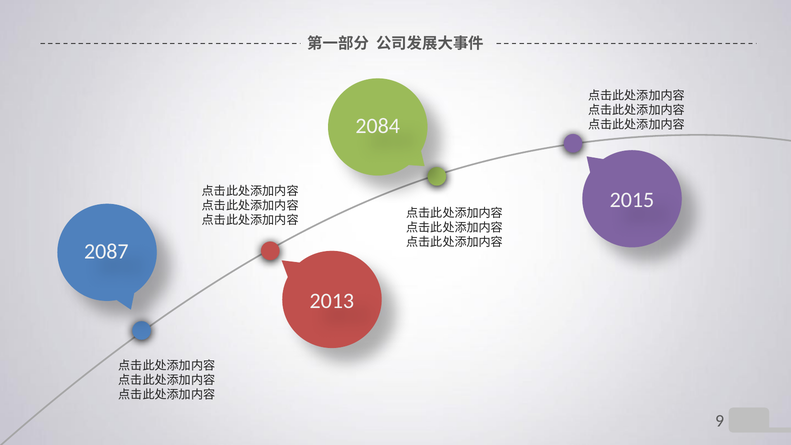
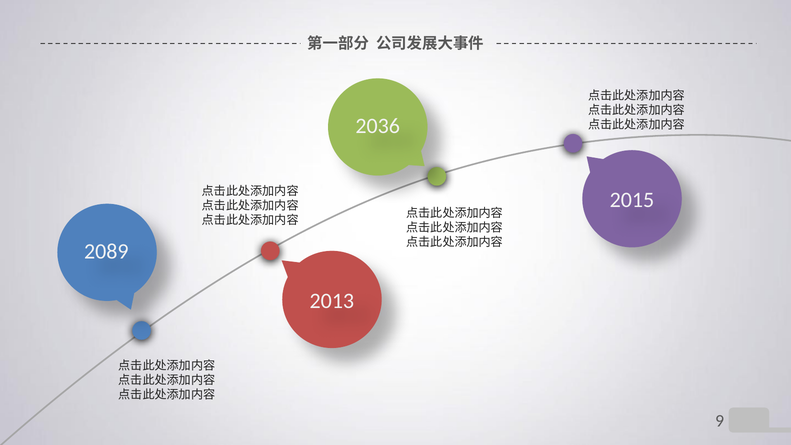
2084: 2084 -> 2036
2087: 2087 -> 2089
